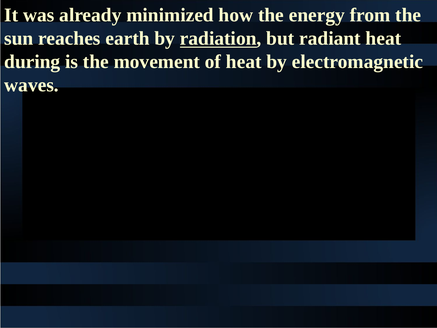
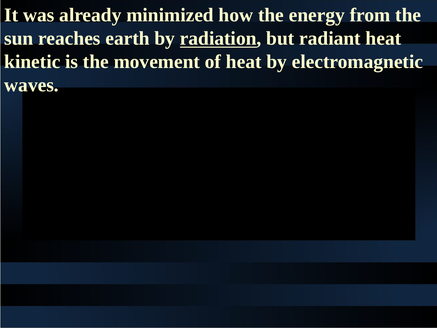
during: during -> kinetic
